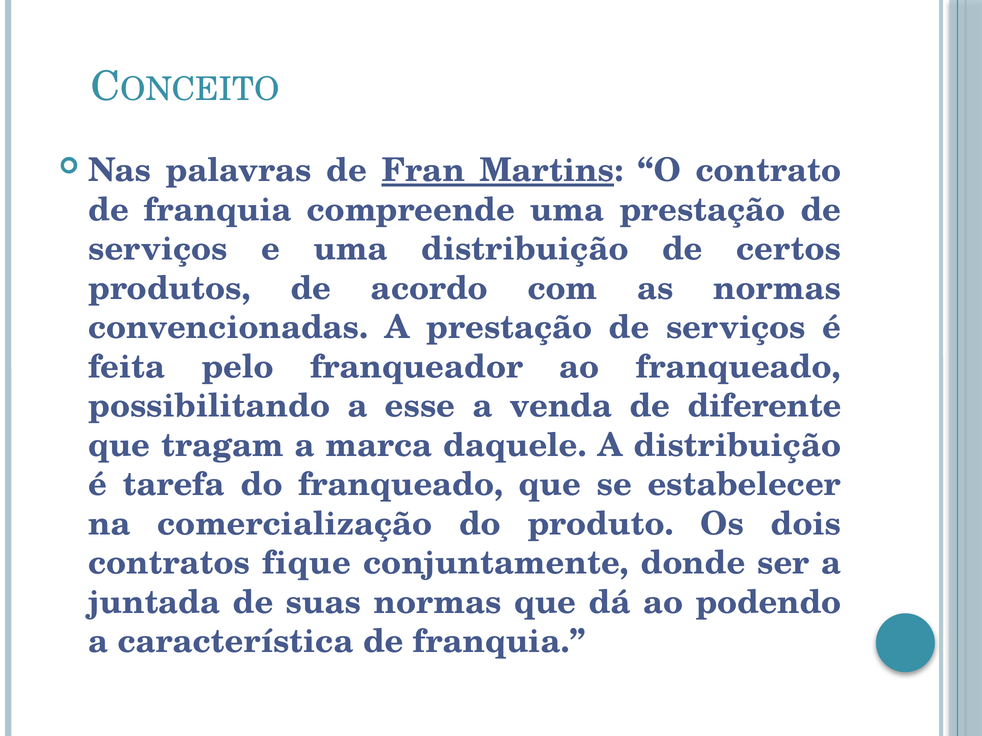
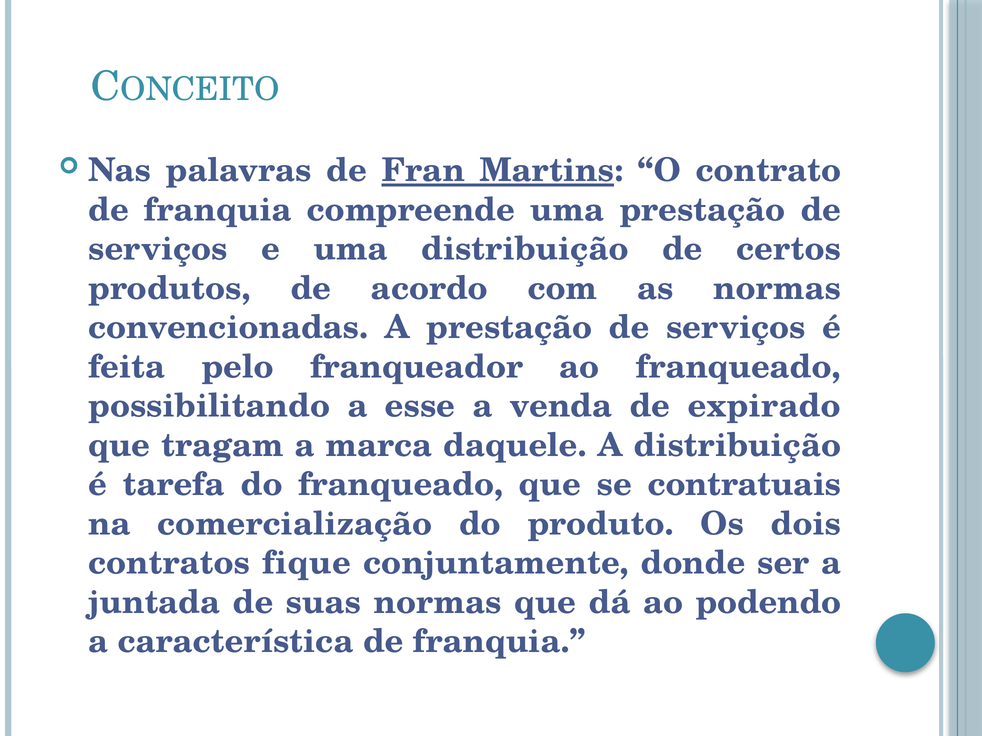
diferente: diferente -> expirado
estabelecer: estabelecer -> contratuais
